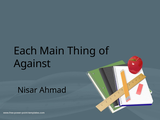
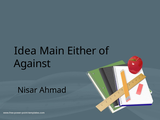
Each: Each -> Idea
Thing: Thing -> Either
